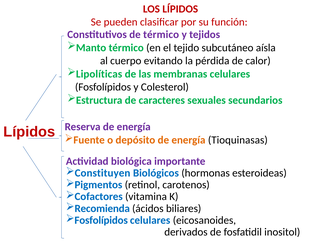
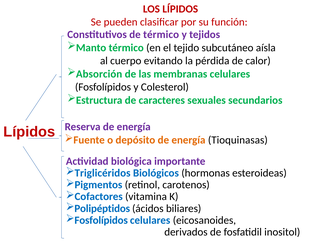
Lipolíticas: Lipolíticas -> Absorción
Constituyen: Constituyen -> Triglicéridos
Recomienda: Recomienda -> Polipéptidos
